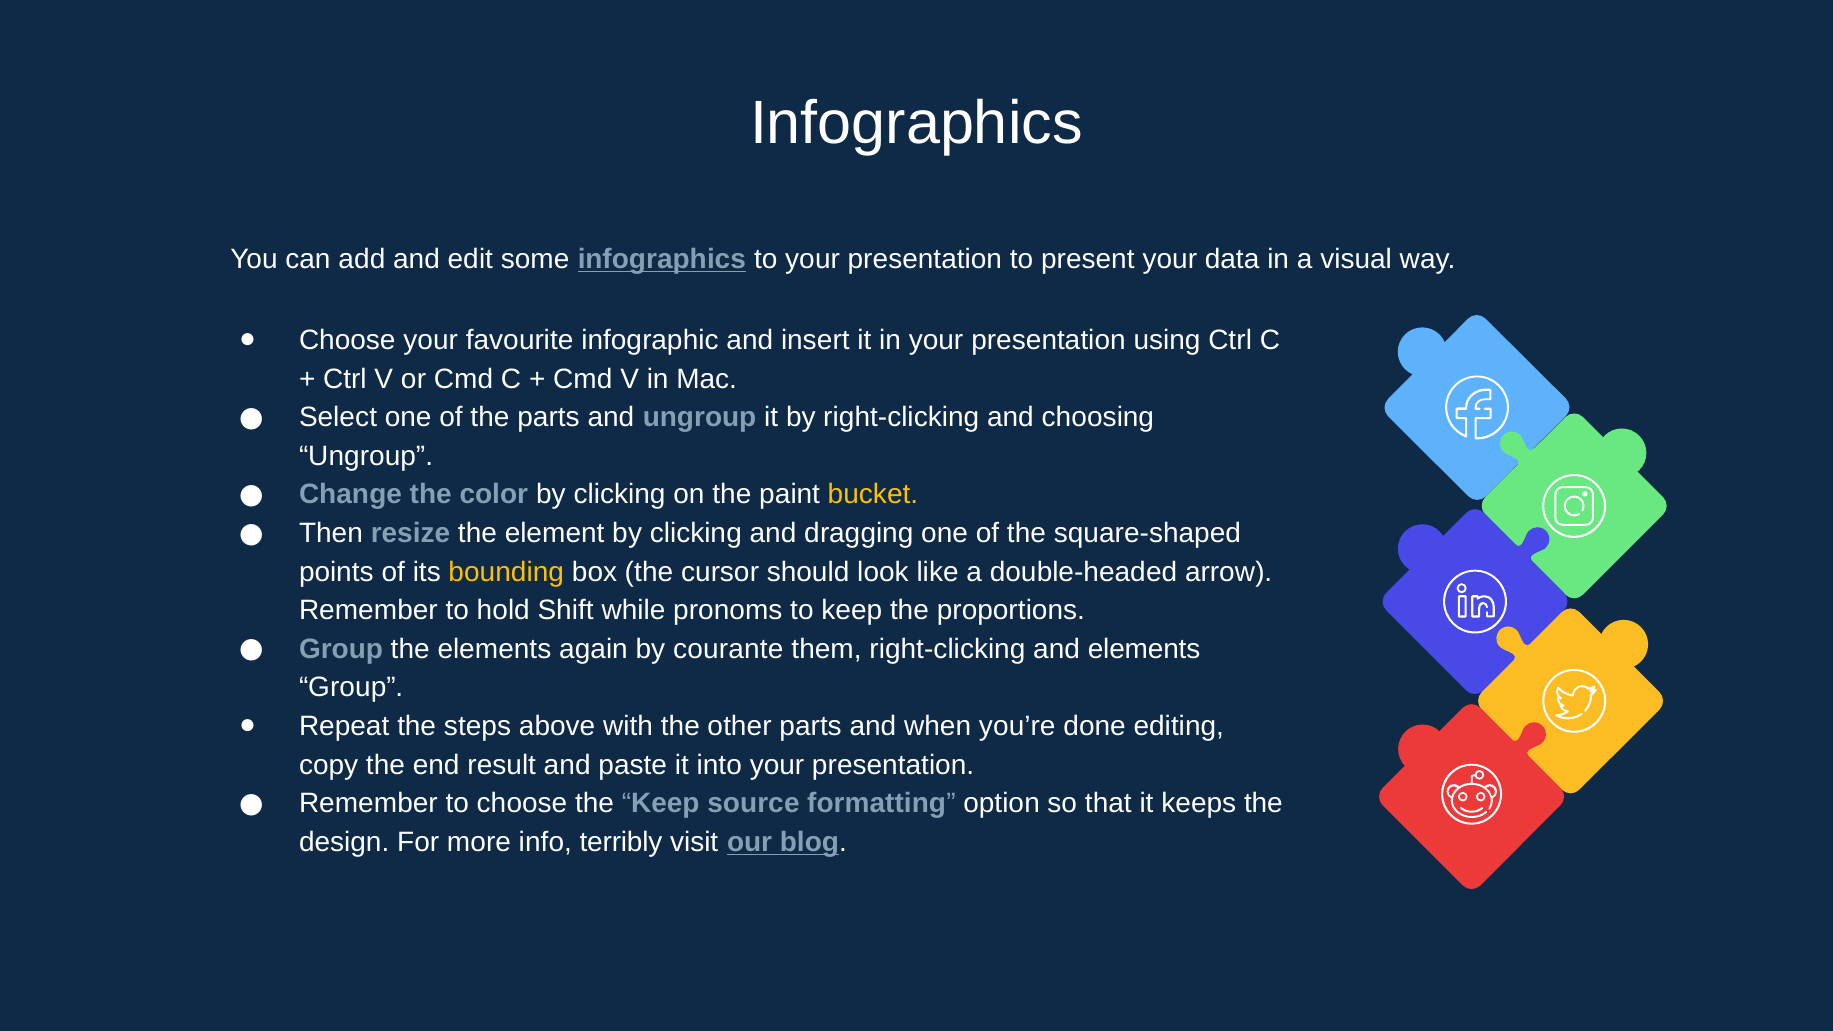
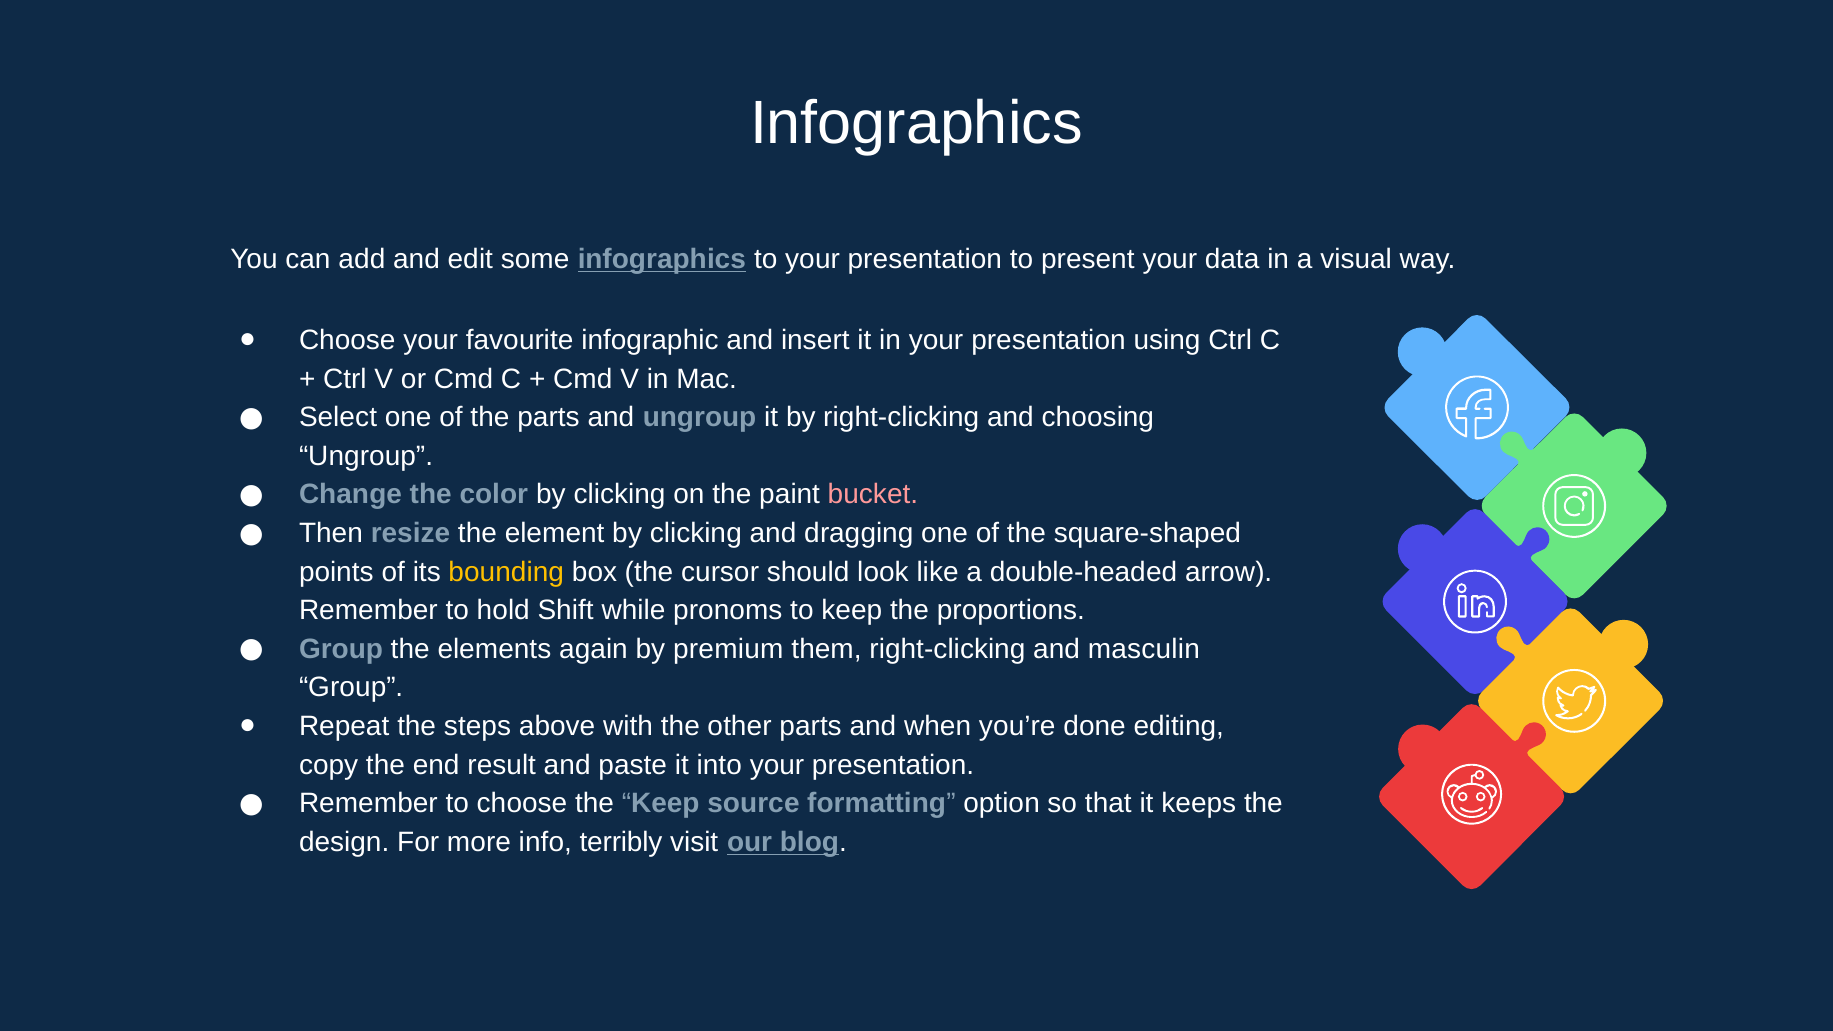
bucket colour: yellow -> pink
courante: courante -> premium
and elements: elements -> masculin
